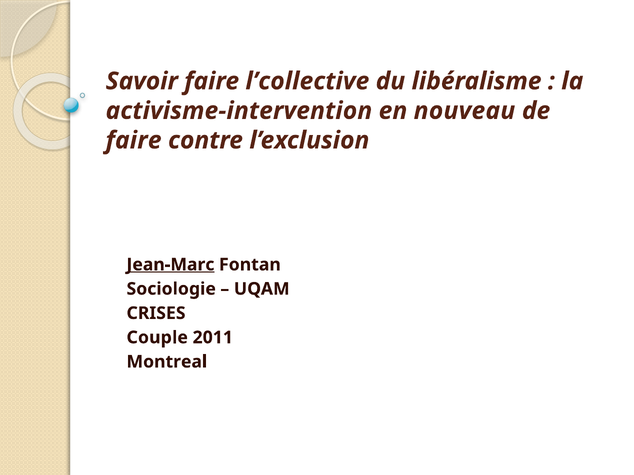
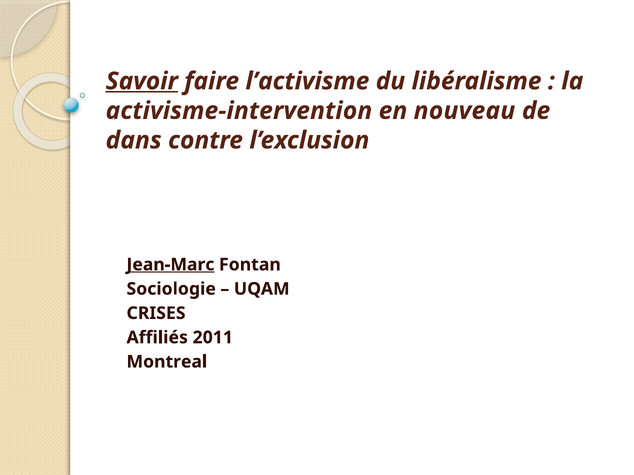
Savoir underline: none -> present
l’collective: l’collective -> l’activisme
faire at (134, 140): faire -> dans
Couple: Couple -> Affiliés
